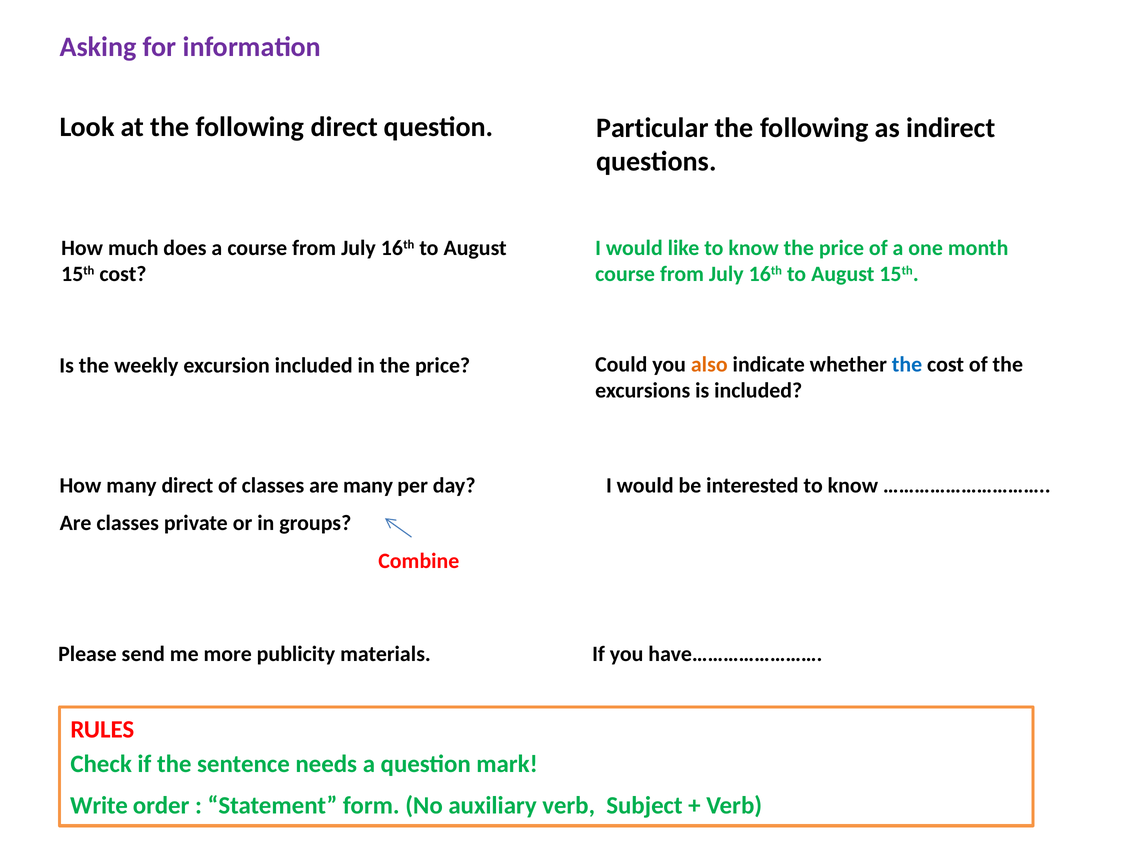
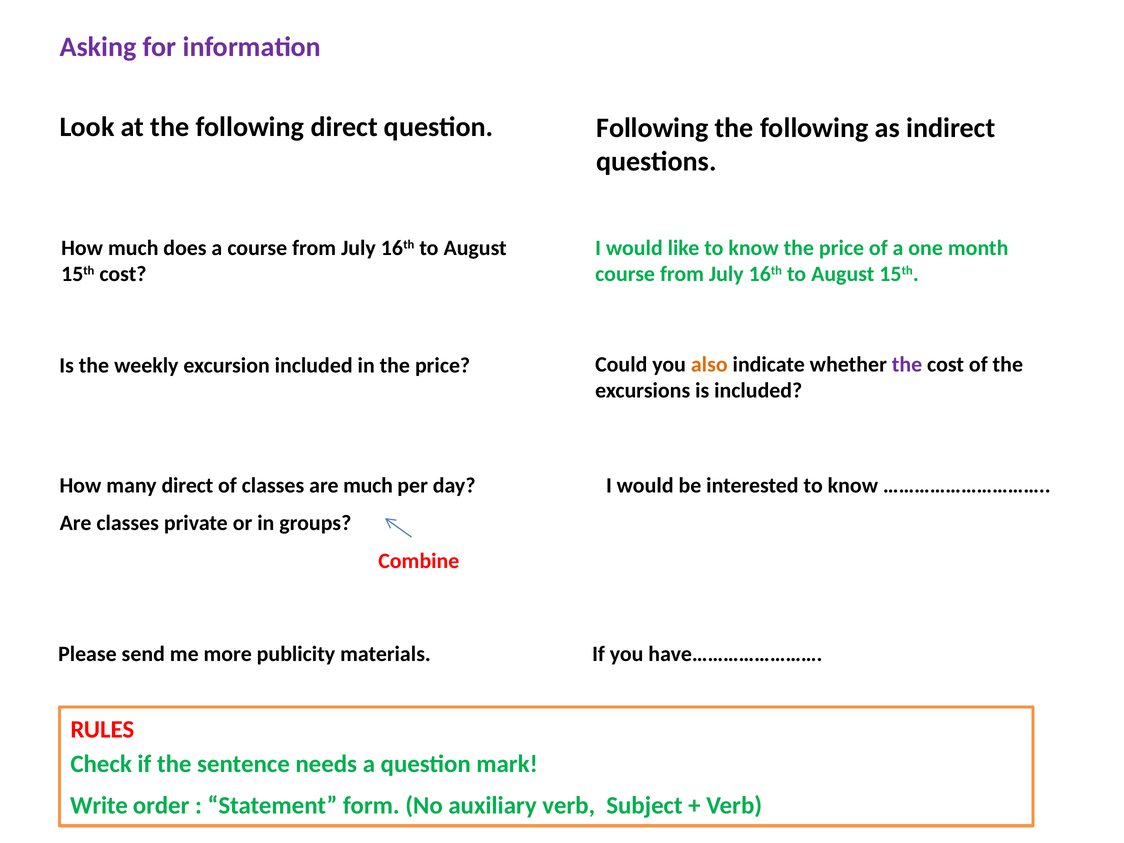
Particular at (652, 128): Particular -> Following
the at (907, 364) colour: blue -> purple
are many: many -> much
